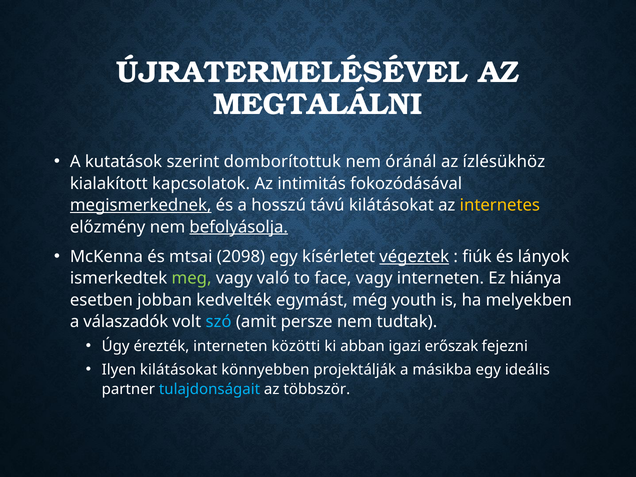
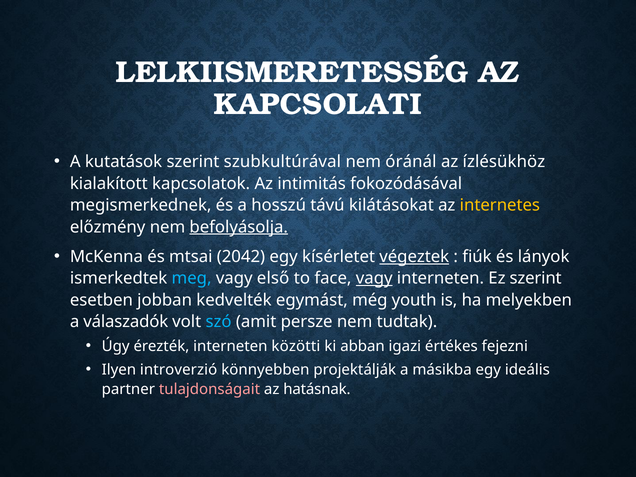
ÚJRATERMELÉSÉVEL: ÚJRATERMELÉSÉVEL -> LELKIISMERETESSÉG
MEGTALÁLNI: MEGTALÁLNI -> KAPCSOLATI
domborítottuk: domborítottuk -> szubkultúrával
megismerkednek underline: present -> none
2098: 2098 -> 2042
meg colour: light green -> light blue
való: való -> első
vagy at (374, 278) underline: none -> present
Ez hiánya: hiánya -> szerint
erőszak: erőszak -> értékes
Ilyen kilátásokat: kilátásokat -> introverzió
tulajdonságait colour: light blue -> pink
többször: többször -> hatásnak
